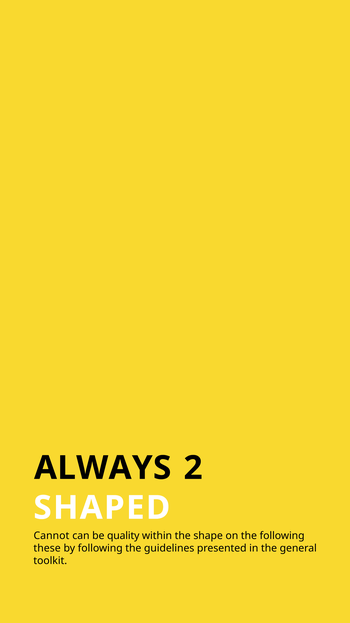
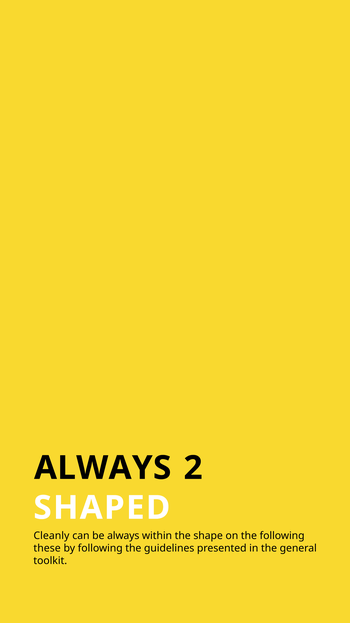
Cannot: Cannot -> Cleanly
be quality: quality -> always
